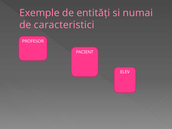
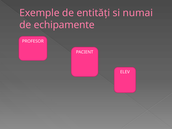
caracteristici: caracteristici -> echipamente
